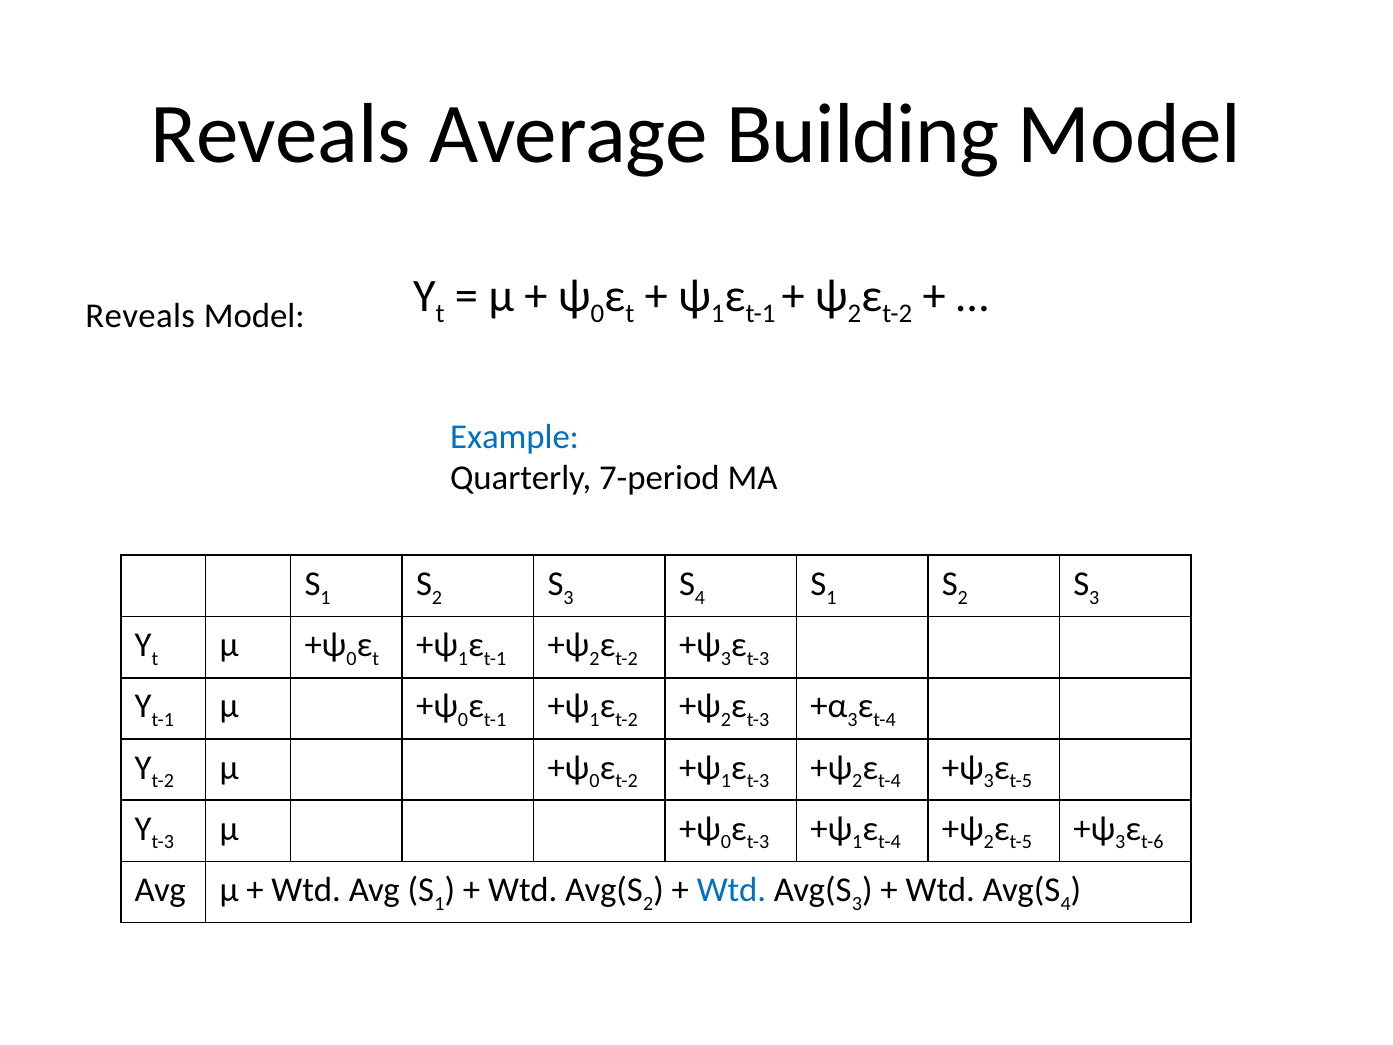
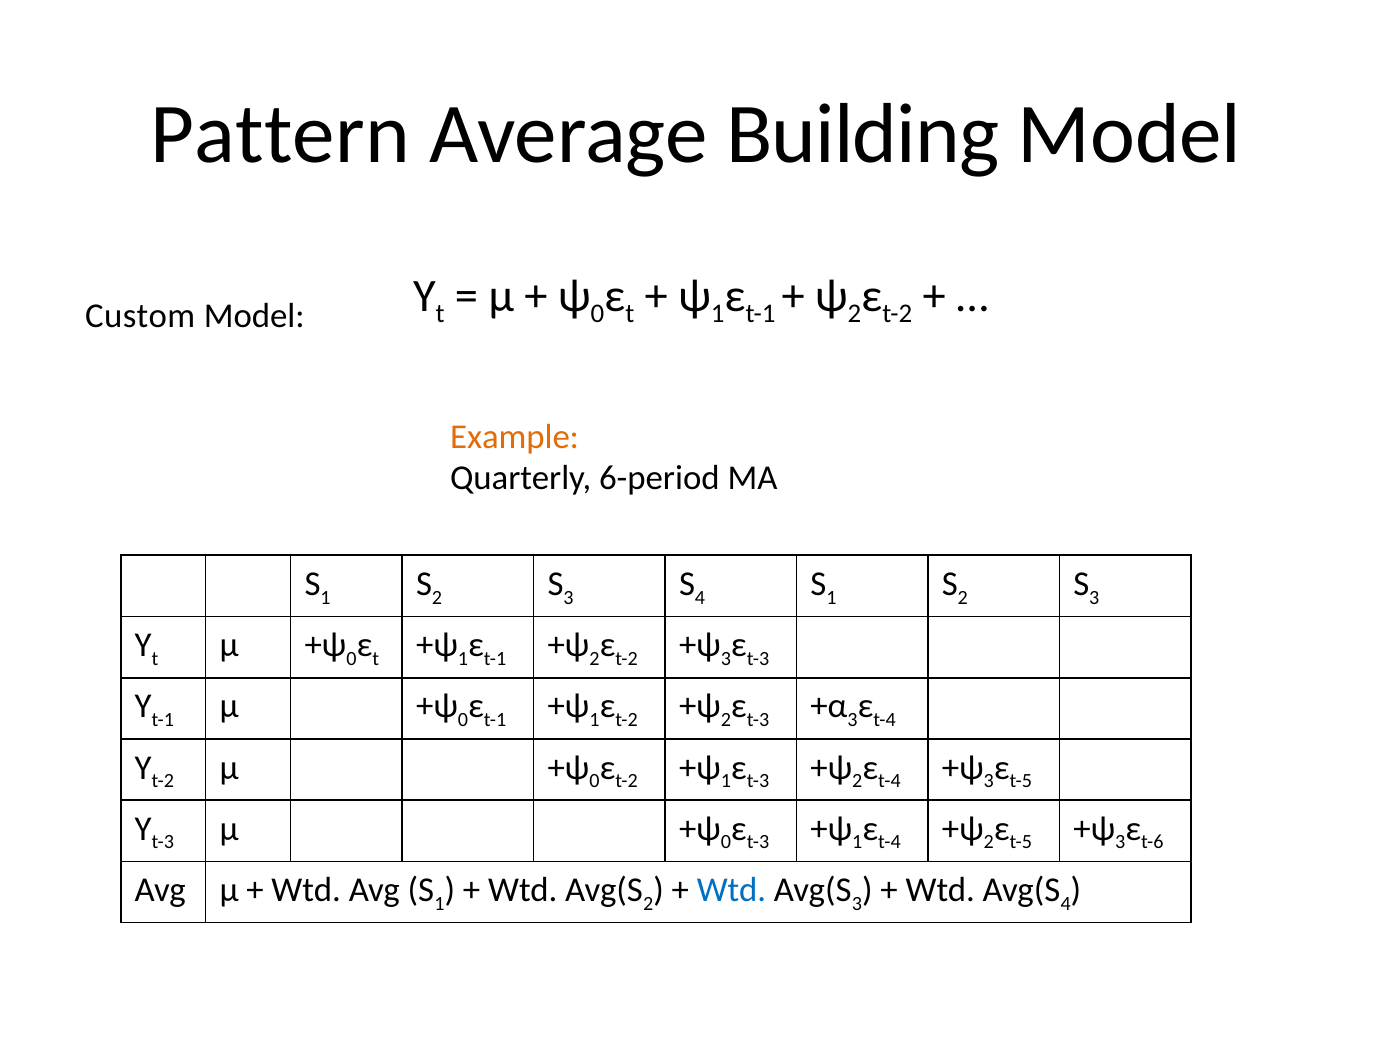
Reveals at (280, 135): Reveals -> Pattern
Reveals at (140, 316): Reveals -> Custom
Example colour: blue -> orange
7-period: 7-period -> 6-period
